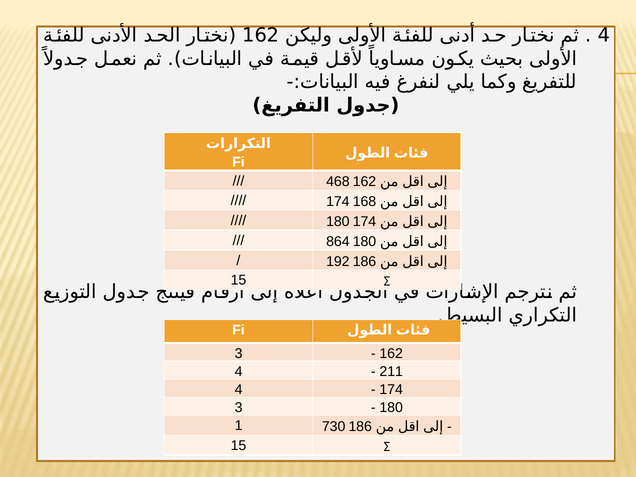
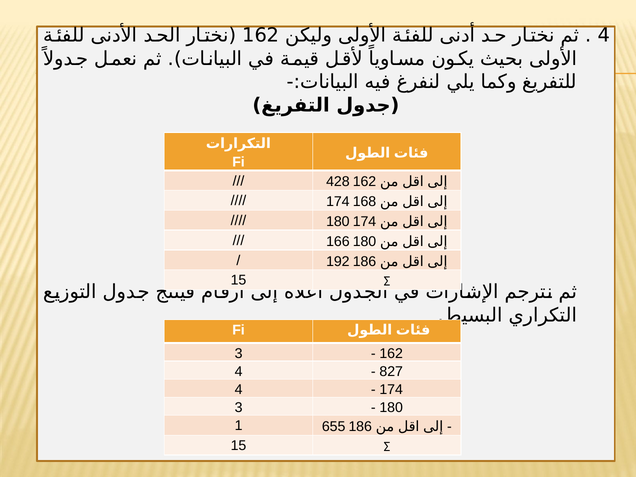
468: 468 -> 428
864: 864 -> 166
211: 211 -> 827
730: 730 -> 655
